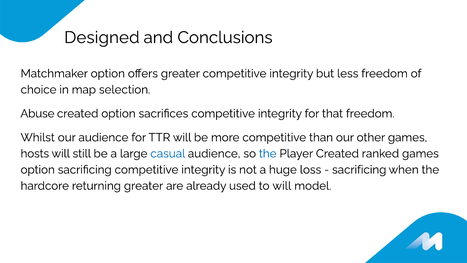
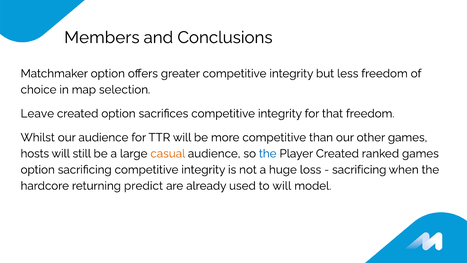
Designed: Designed -> Members
Abuse: Abuse -> Leave
casual colour: blue -> orange
returning greater: greater -> predict
